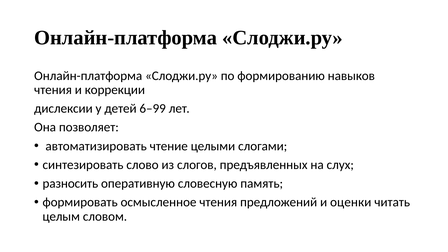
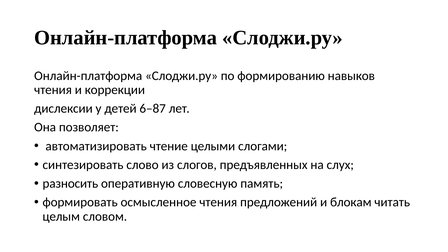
6–99: 6–99 -> 6–87
оценки: оценки -> блокам
